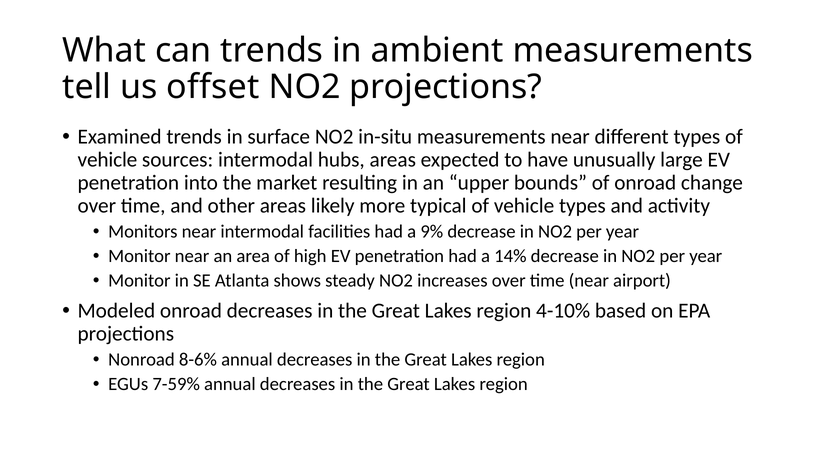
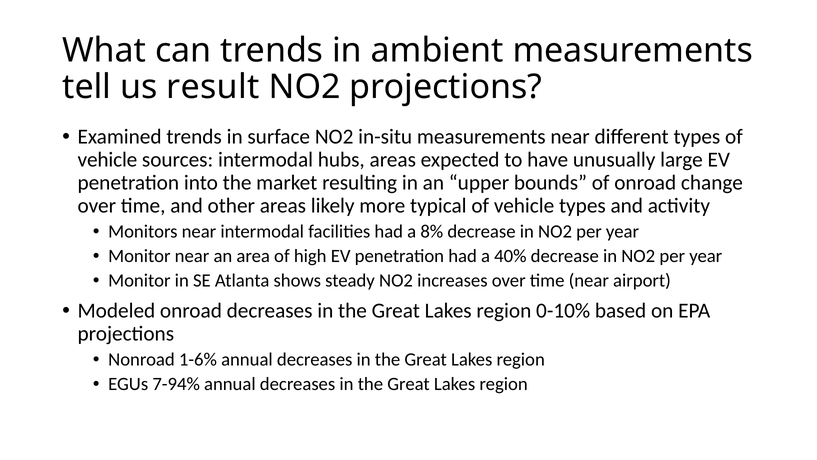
offset: offset -> result
9%: 9% -> 8%
14%: 14% -> 40%
4-10%: 4-10% -> 0-10%
8-6%: 8-6% -> 1-6%
7-59%: 7-59% -> 7-94%
